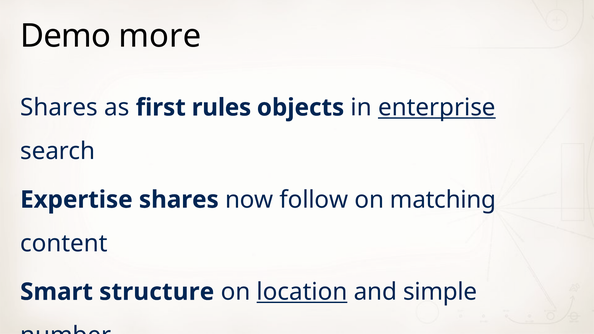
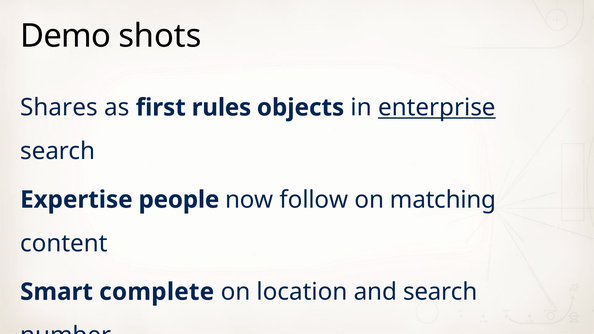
more: more -> shots
Expertise shares: shares -> people
Smart structure: structure -> complete
location underline: present -> none
and simple: simple -> search
